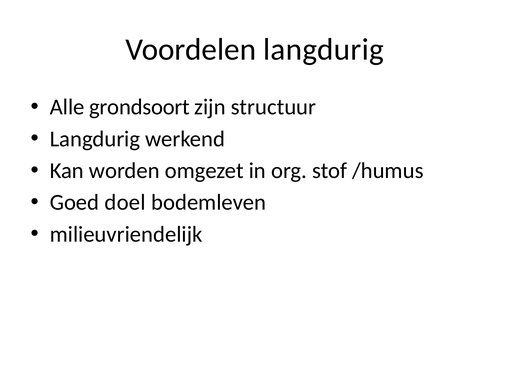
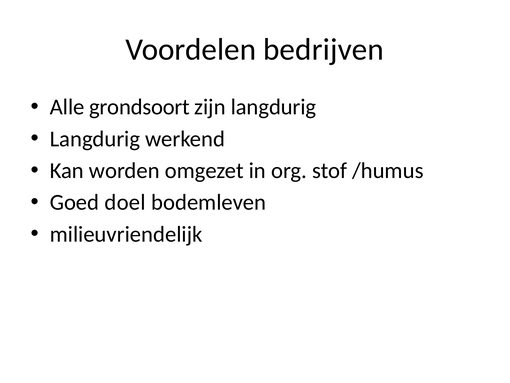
Voordelen langdurig: langdurig -> bedrijven
zijn structuur: structuur -> langdurig
